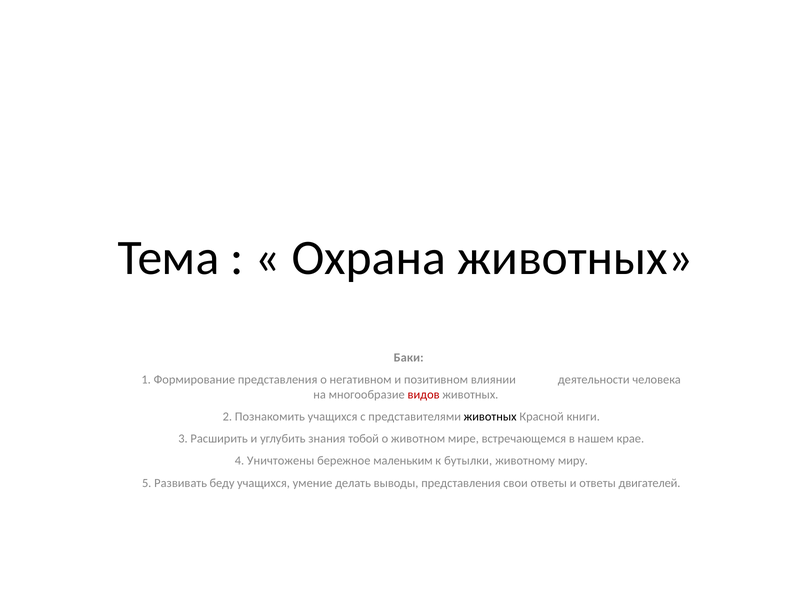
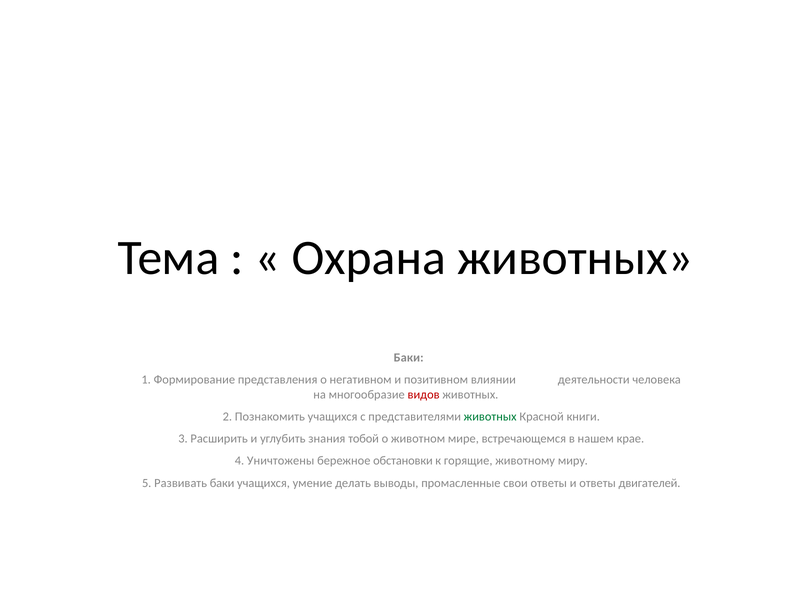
животных at (490, 417) colour: black -> green
маленьким: маленьким -> обстановки
бутылки: бутылки -> горящие
Развивать беду: беду -> баки
выводы представления: представления -> промасленные
